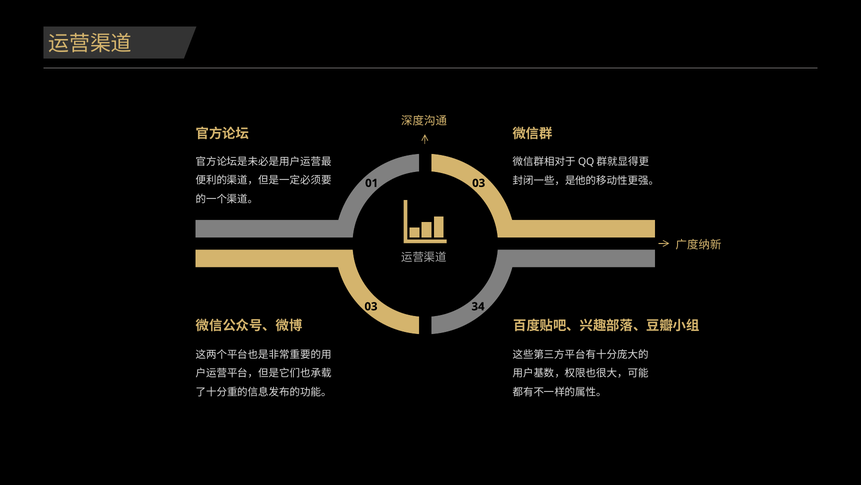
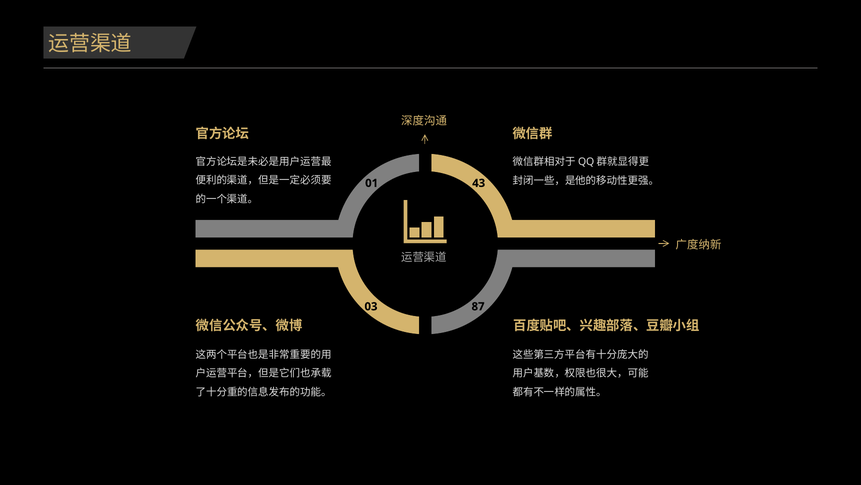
01 03: 03 -> 43
34: 34 -> 87
